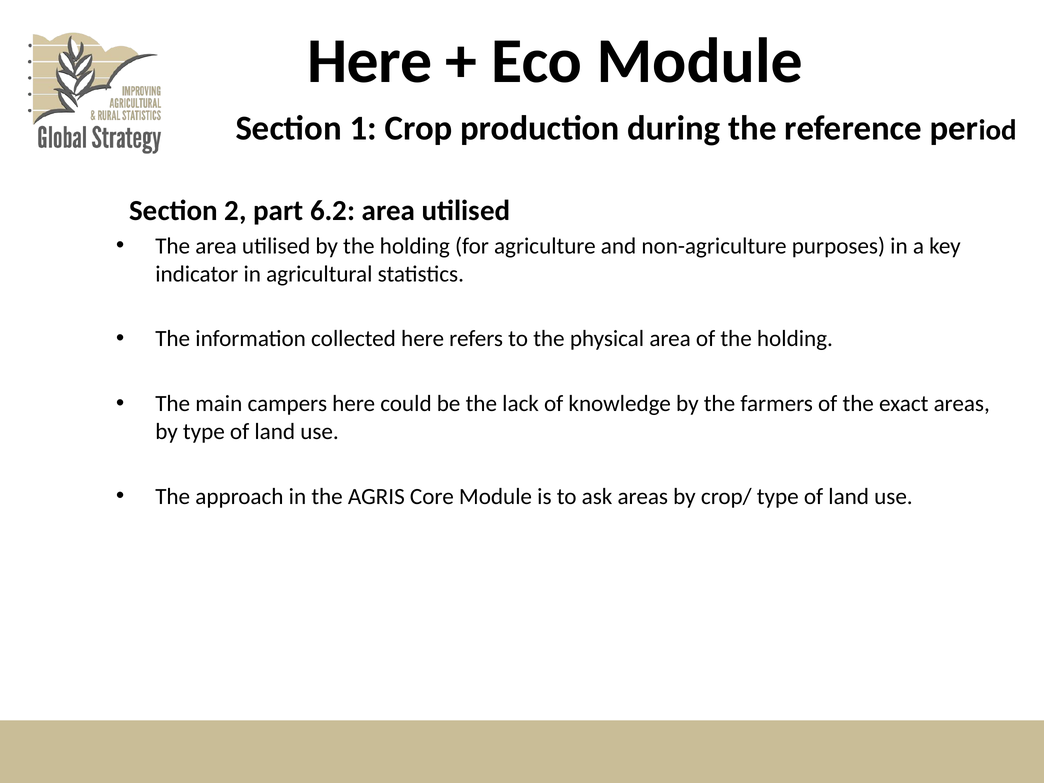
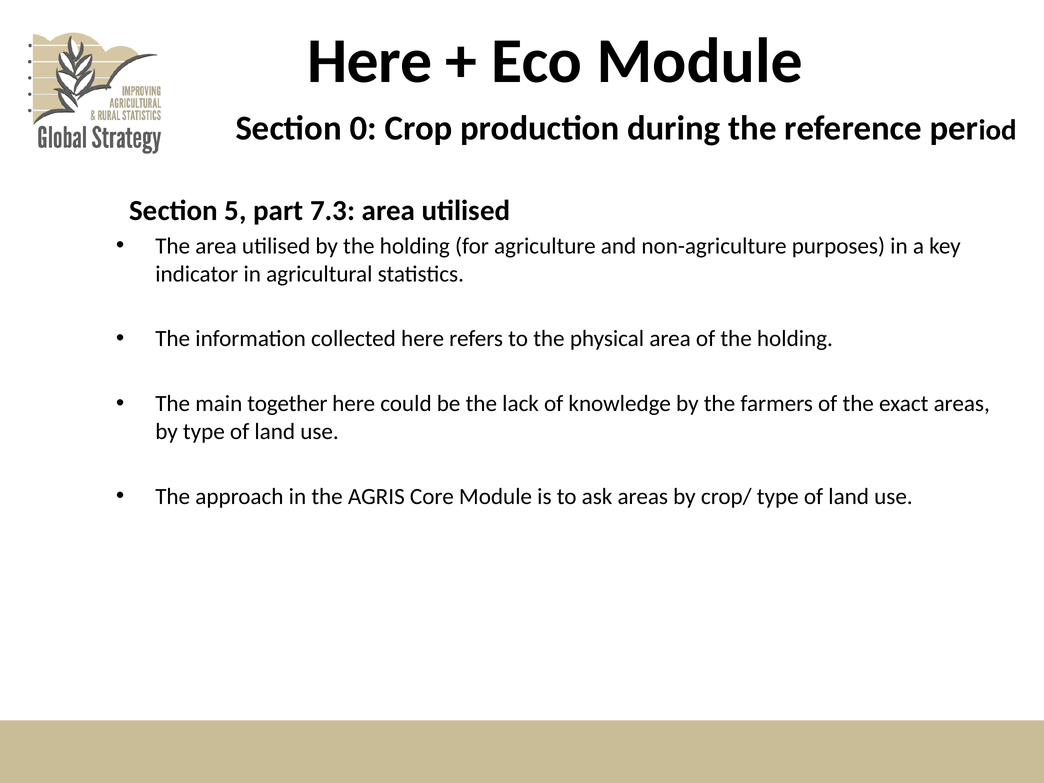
1: 1 -> 0
2: 2 -> 5
6.2: 6.2 -> 7.3
campers: campers -> together
